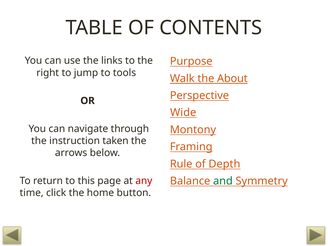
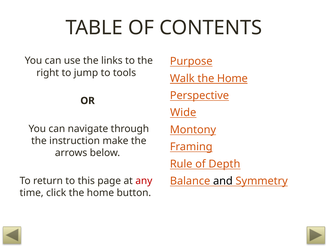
Walk the About: About -> Home
taken: taken -> make
and colour: green -> black
